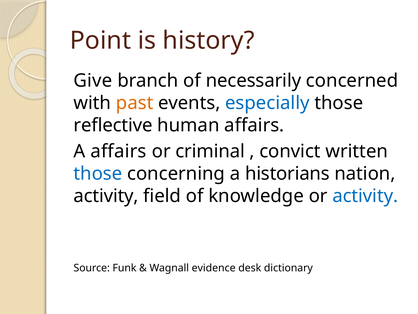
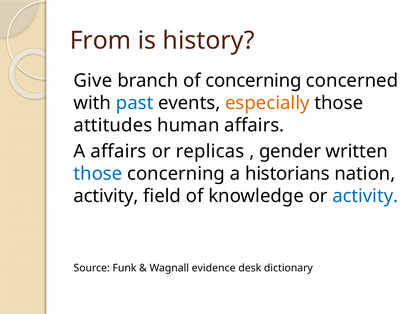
Point: Point -> From
of necessarily: necessarily -> concerning
past colour: orange -> blue
especially colour: blue -> orange
reflective: reflective -> attitudes
criminal: criminal -> replicas
convict: convict -> gender
